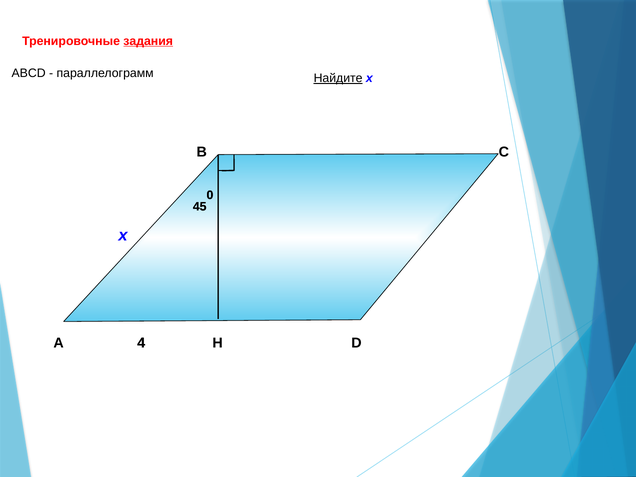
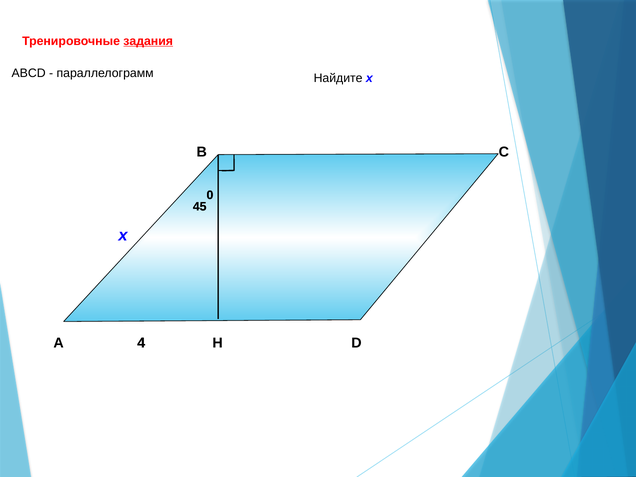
Найдите underline: present -> none
